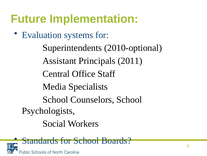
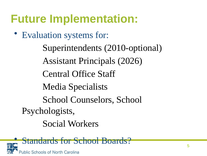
2011: 2011 -> 2026
